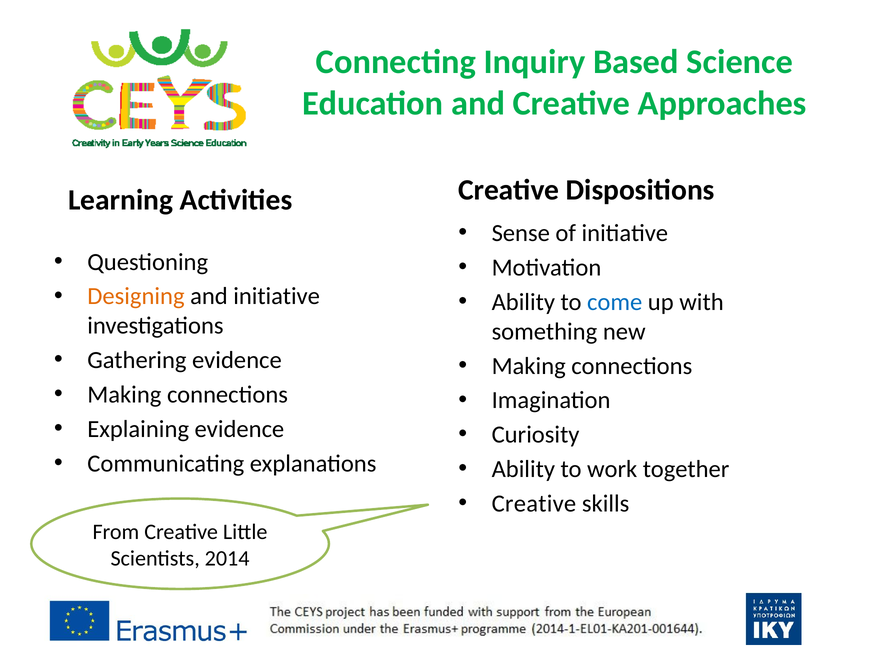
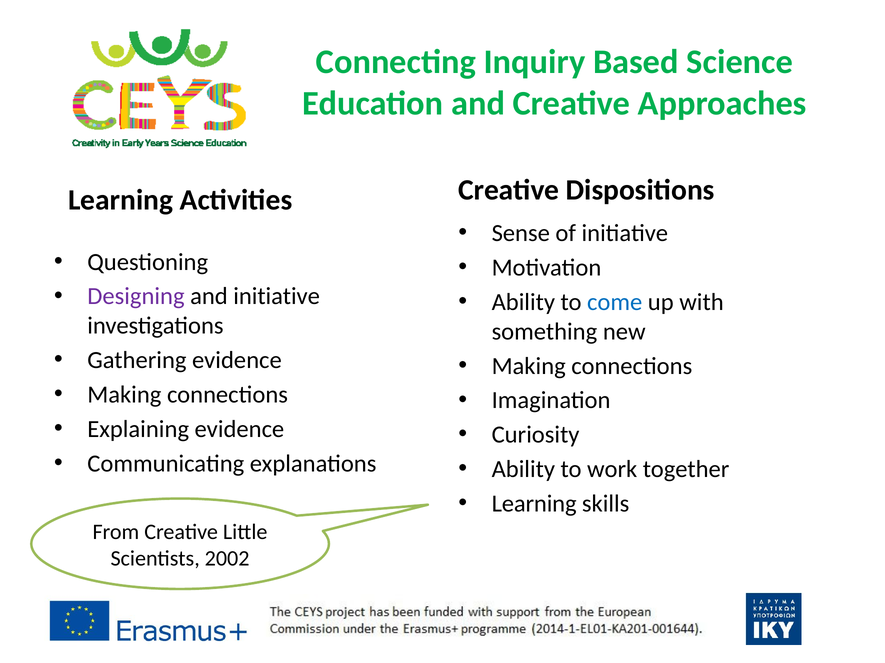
Designing colour: orange -> purple
Creative at (534, 504): Creative -> Learning
2014: 2014 -> 2002
